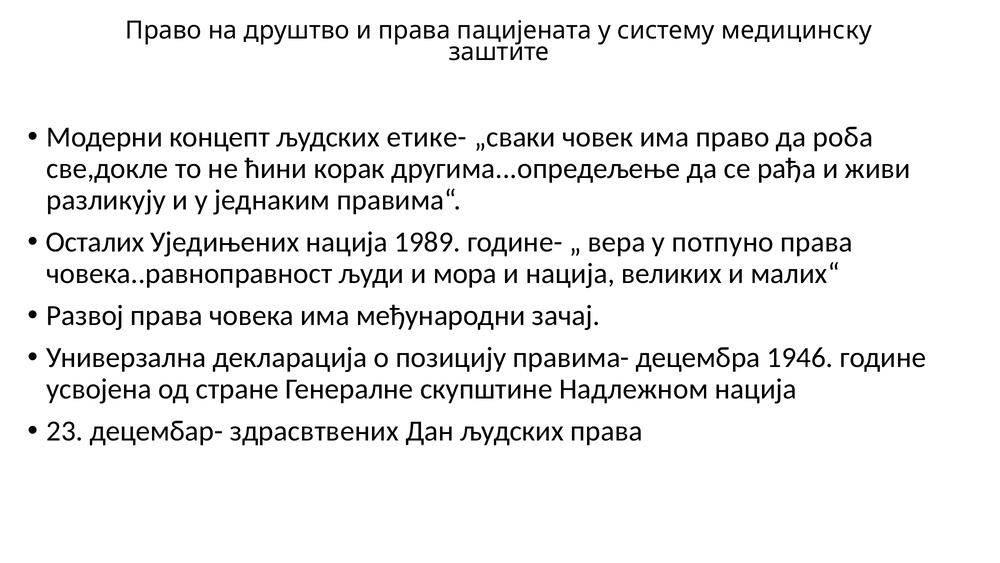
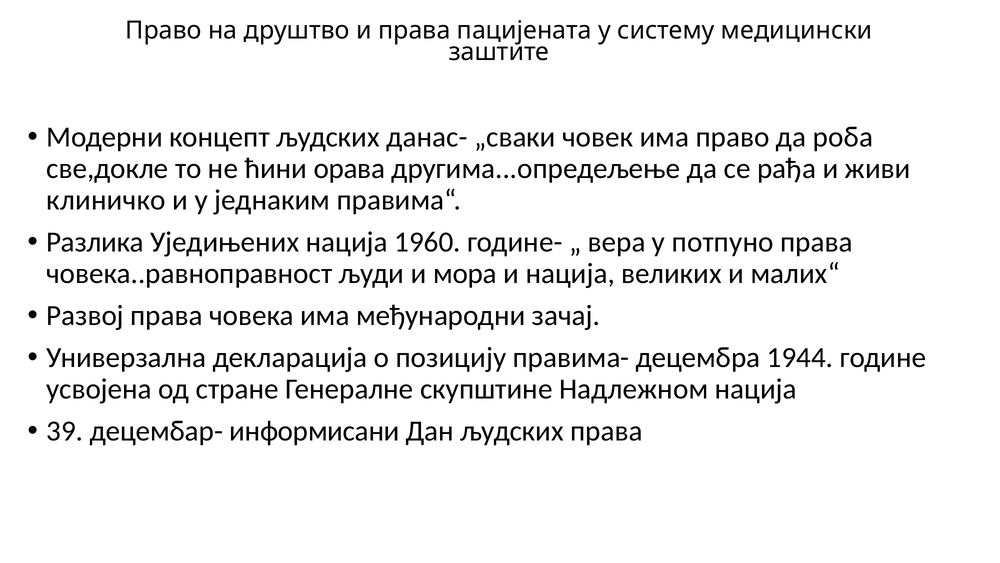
медицинску: медицинску -> медицински
етике-: етике- -> данас-
корак: корак -> орава
разликују: разликују -> клиничко
Осталих: Осталих -> Разлика
1989: 1989 -> 1960
1946: 1946 -> 1944
23: 23 -> 39
здрасвтвених: здрасвтвених -> информисани
